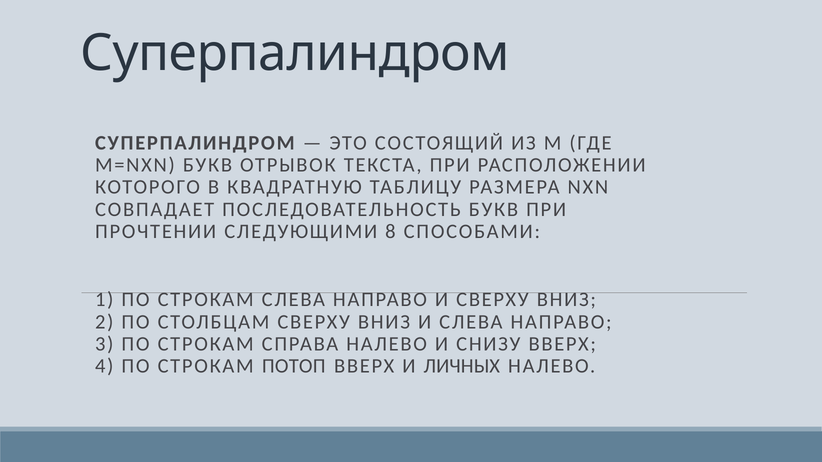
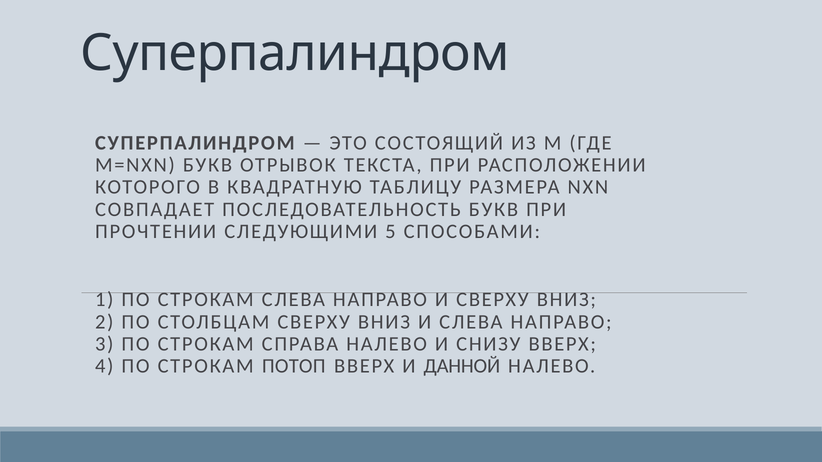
8: 8 -> 5
ЛИЧНЫХ: ЛИЧНЫХ -> ДАННОЙ
